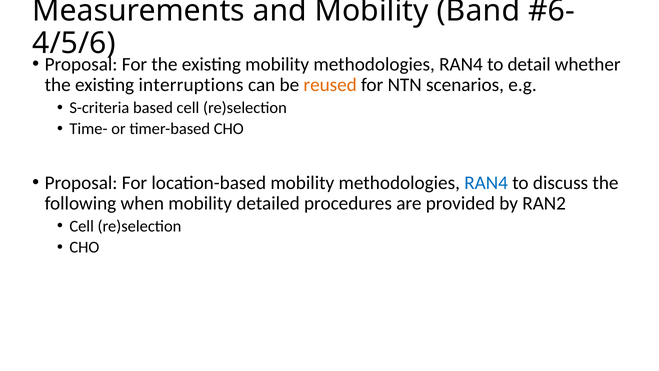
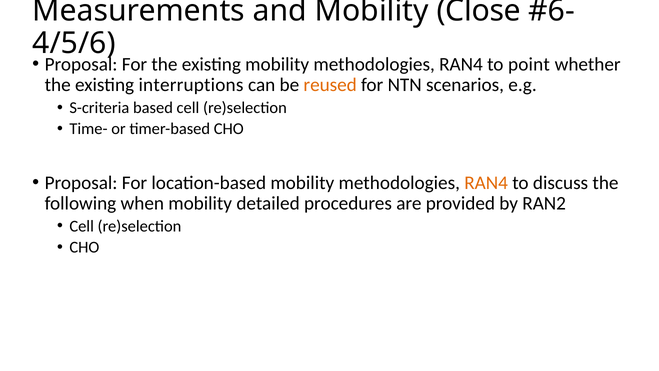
Band: Band -> Close
detail: detail -> point
RAN4 at (486, 183) colour: blue -> orange
